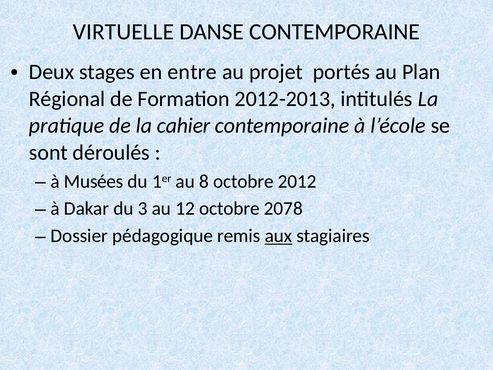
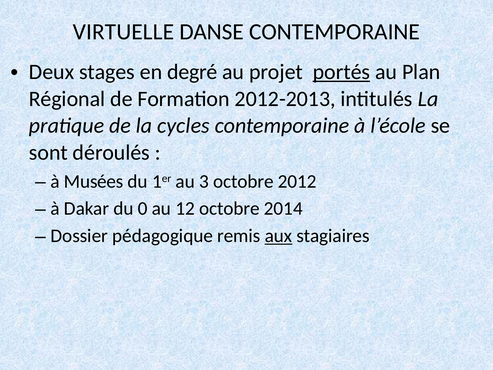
entre: entre -> degré
portés underline: none -> present
cahier: cahier -> cycles
8: 8 -> 3
3: 3 -> 0
2078: 2078 -> 2014
